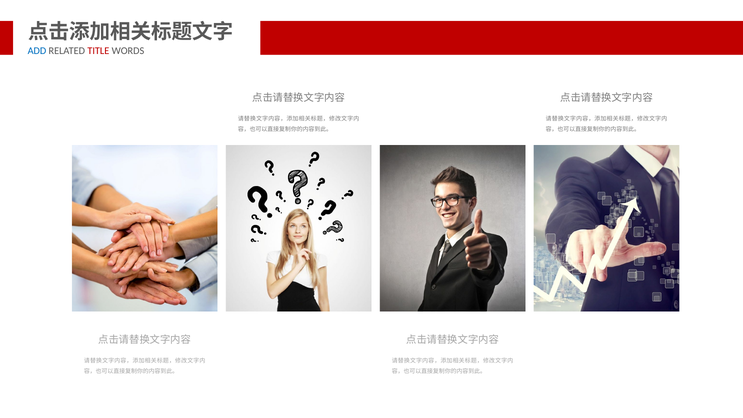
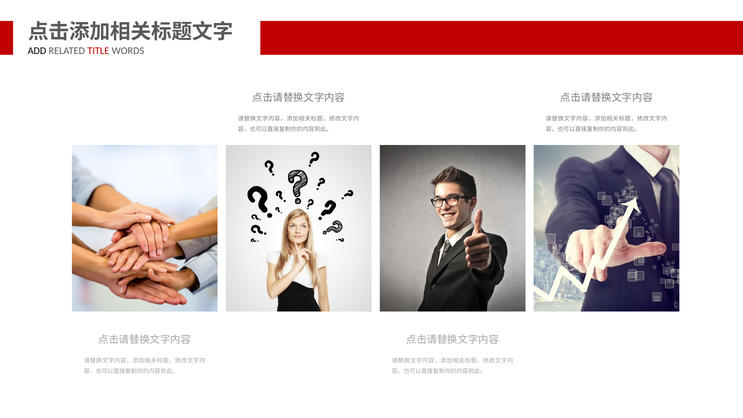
ADD colour: blue -> black
